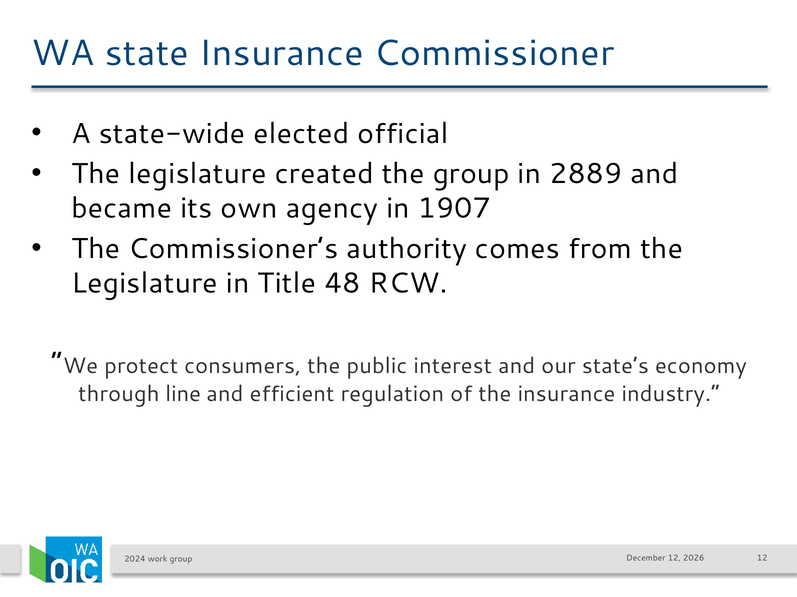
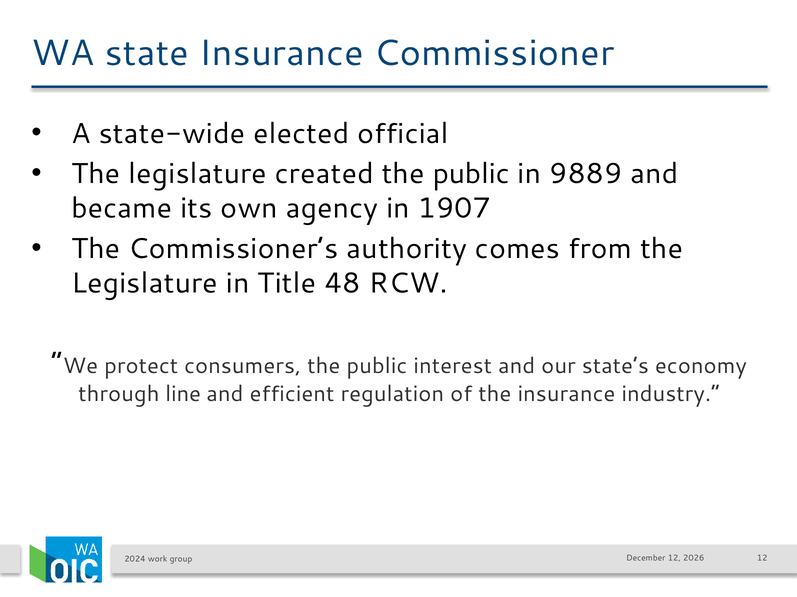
created the group: group -> public
2889: 2889 -> 9889
